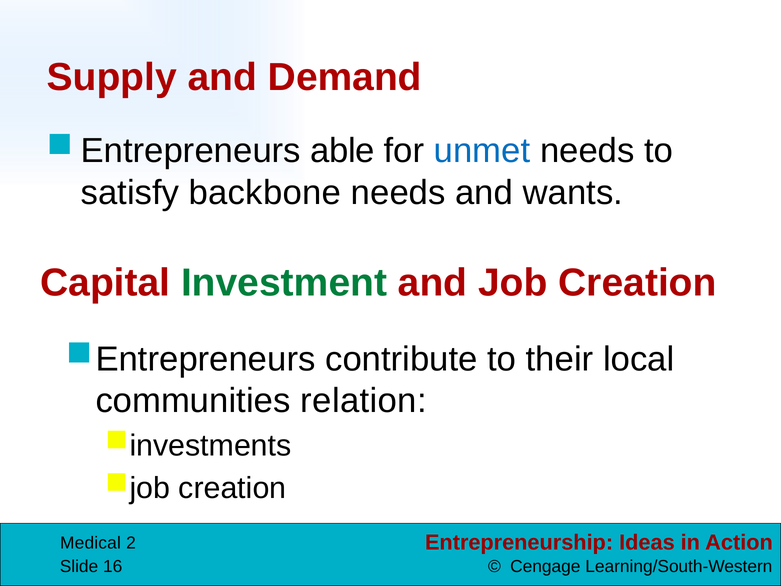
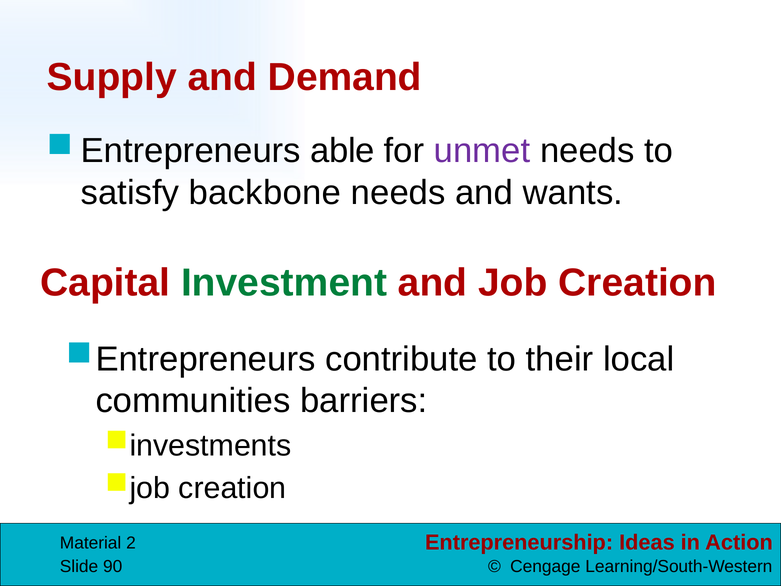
unmet colour: blue -> purple
relation: relation -> barriers
Medical: Medical -> Material
16: 16 -> 90
